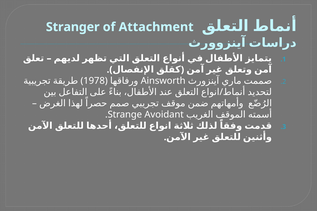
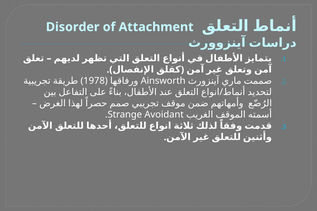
Stranger: Stranger -> Disorder
